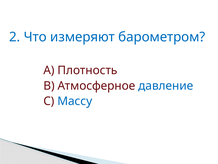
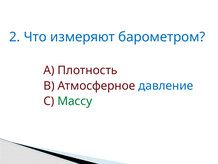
Массу colour: blue -> green
